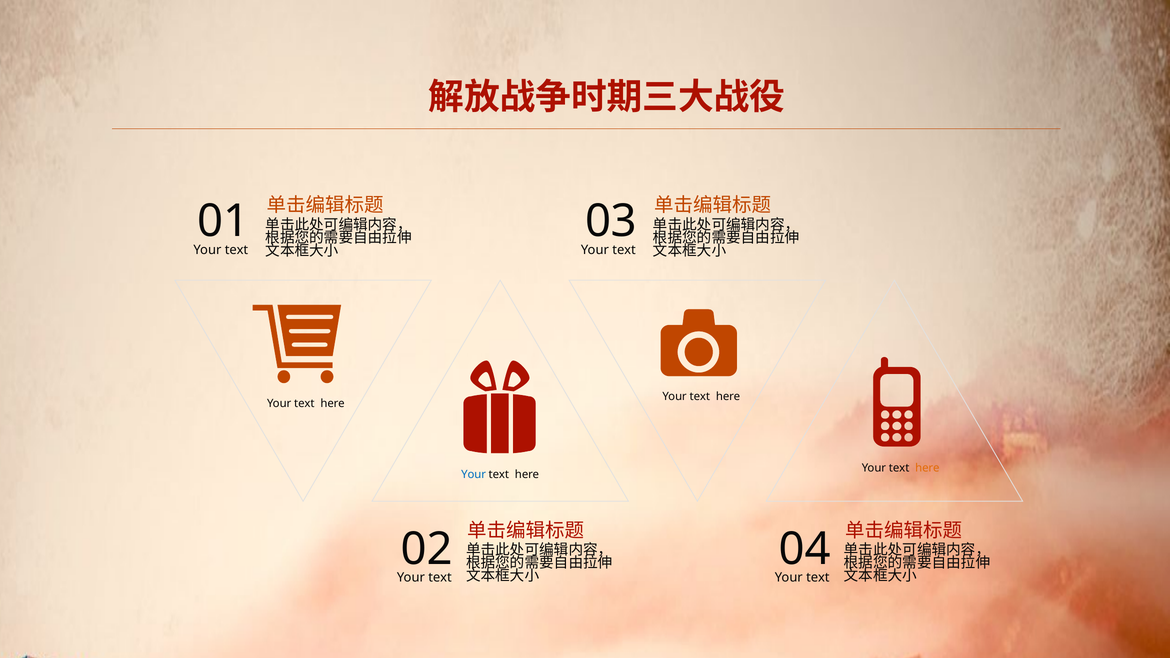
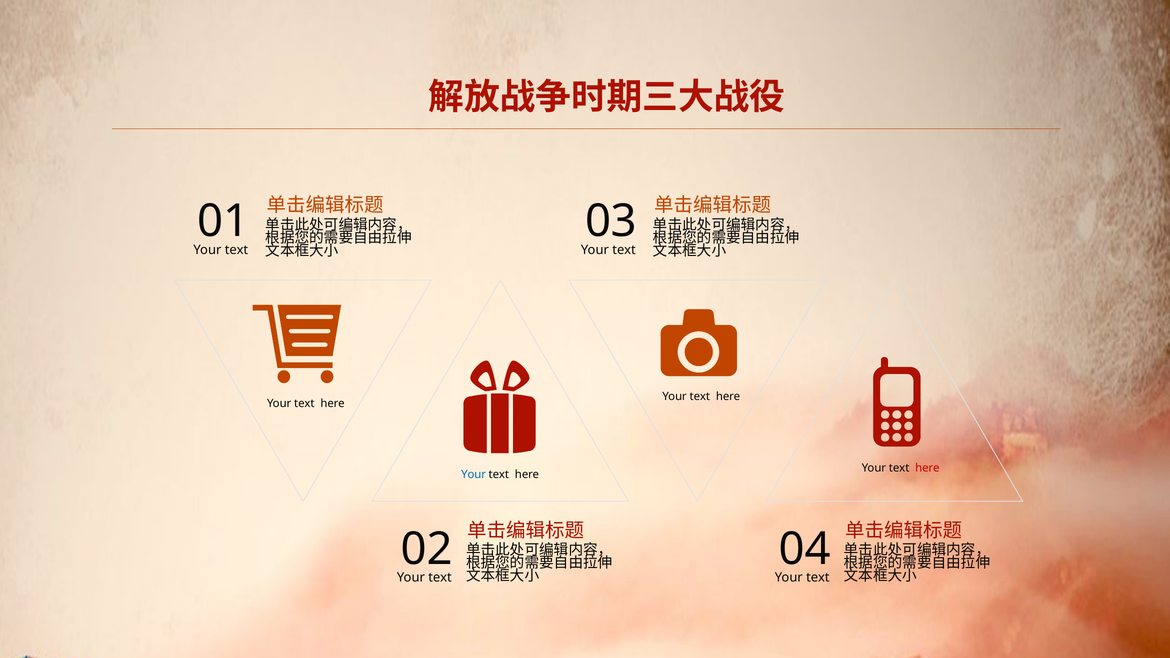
here at (927, 468) colour: orange -> red
